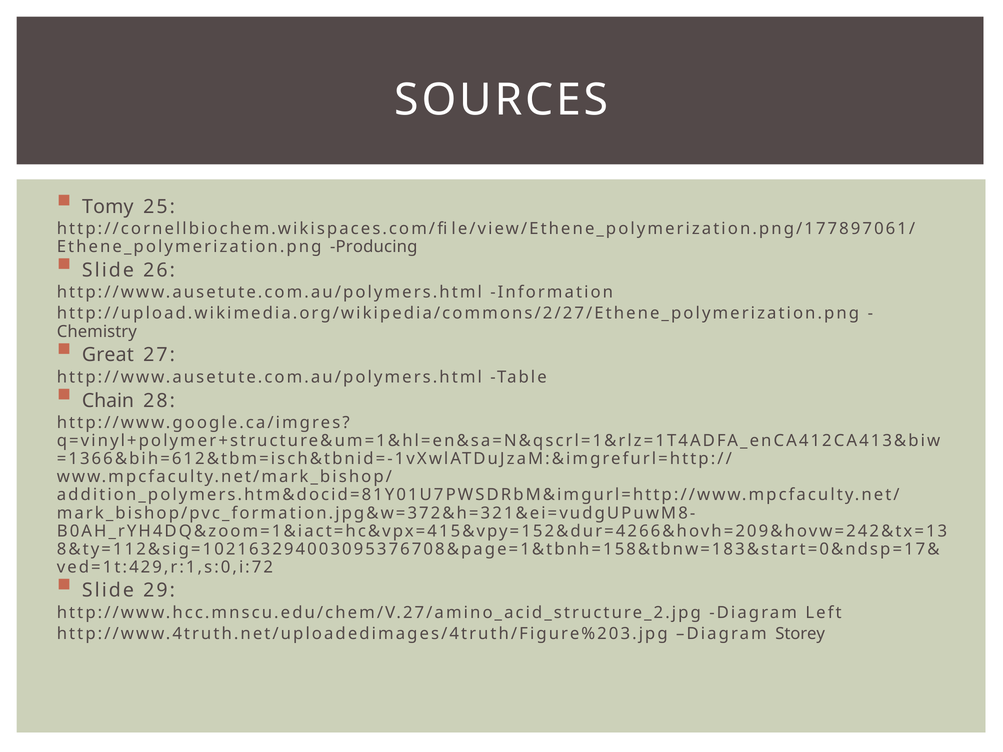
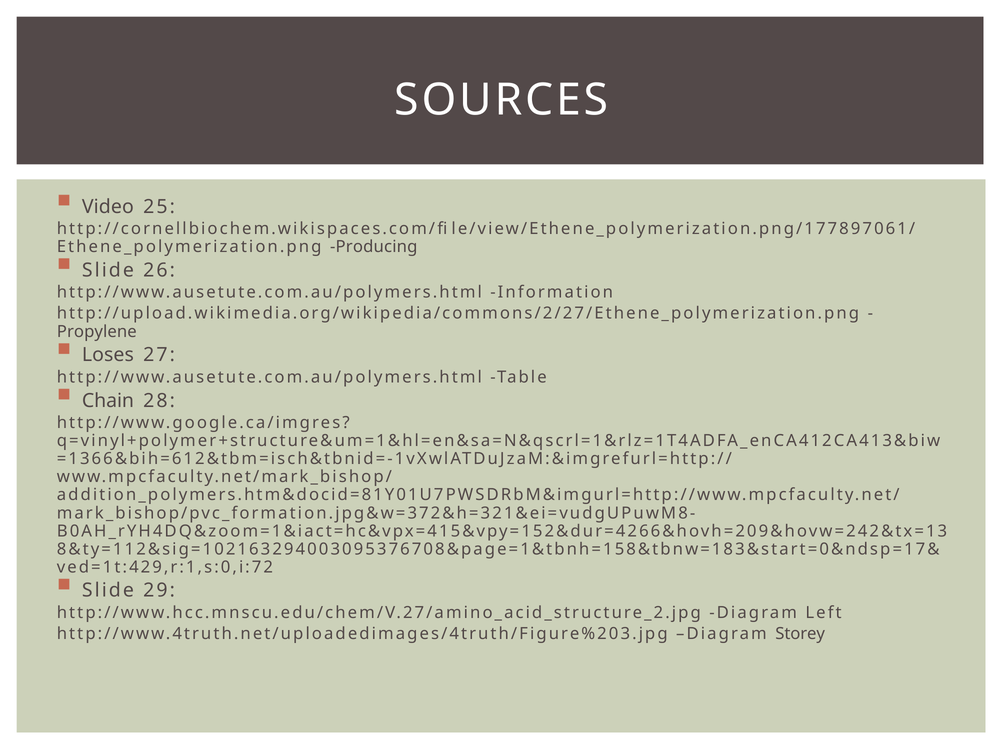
Tomy: Tomy -> Video
Chemistry: Chemistry -> Propylene
Great: Great -> Loses
